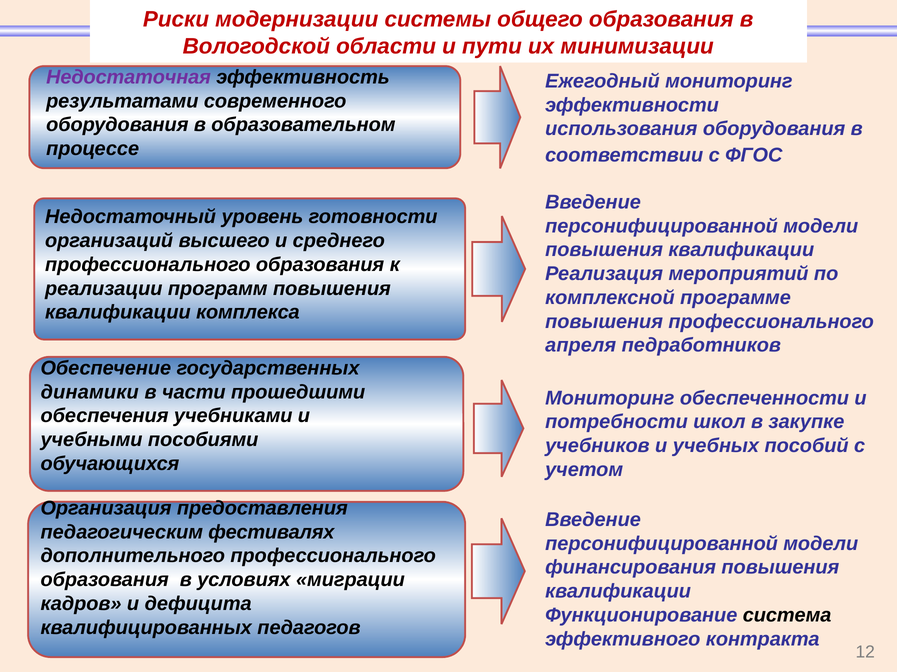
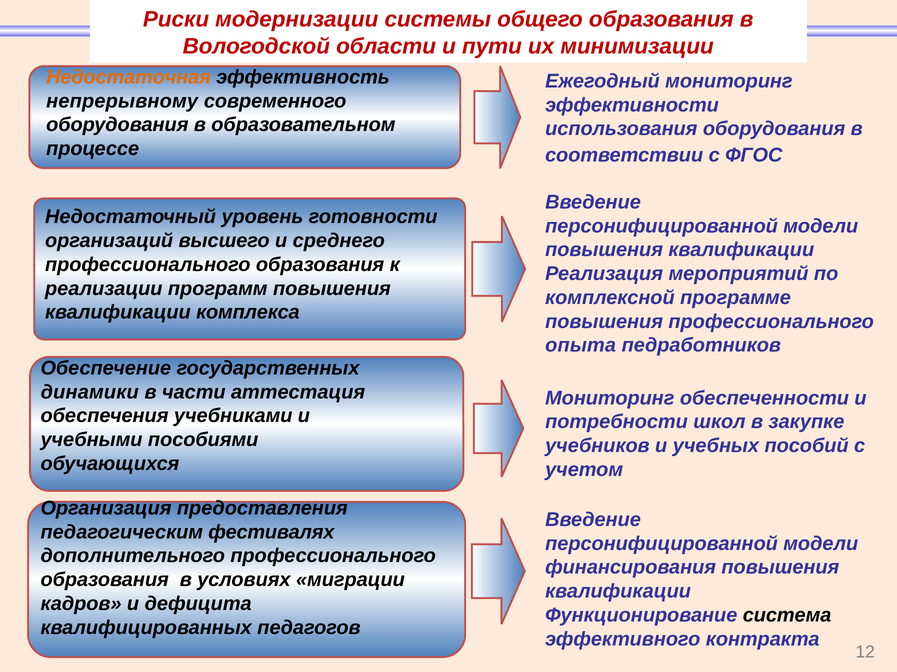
Недостаточная colour: purple -> orange
результатами: результатами -> непрерывному
апреля: апреля -> опыта
прошедшими: прошедшими -> аттестация
